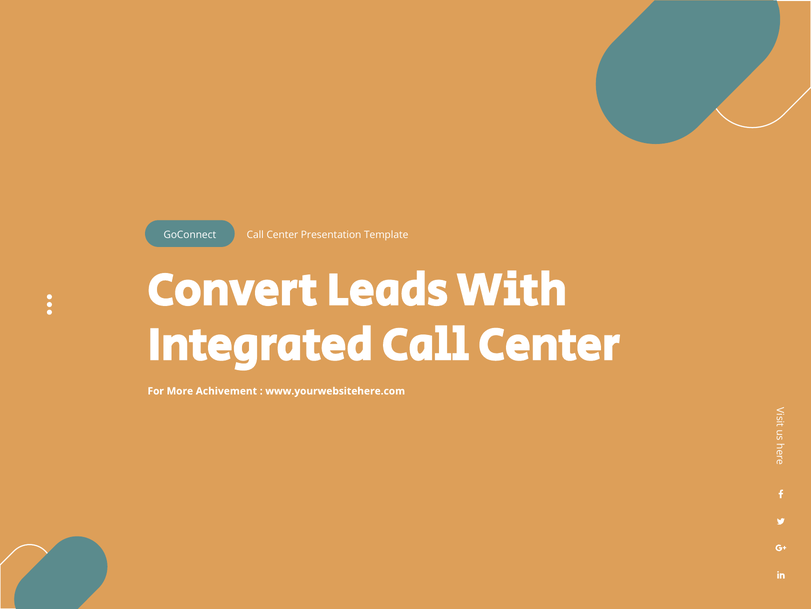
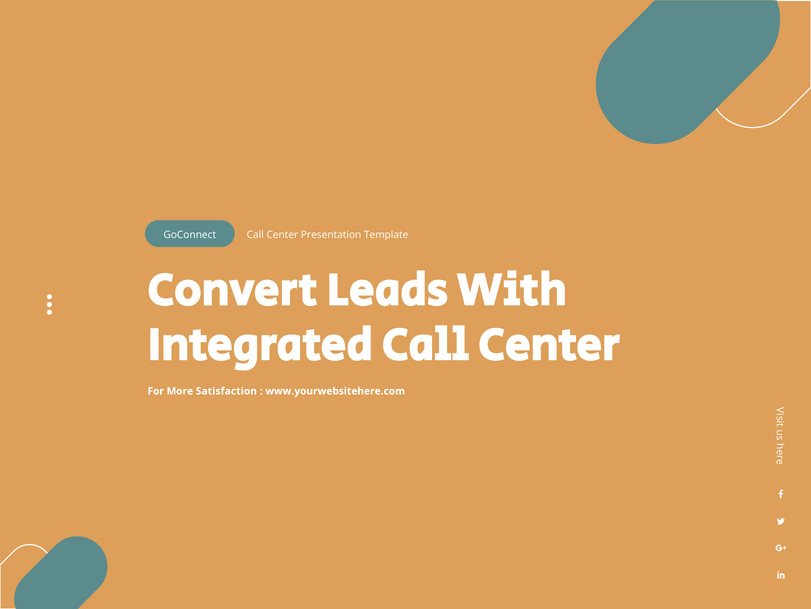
Achivement: Achivement -> Satisfaction
